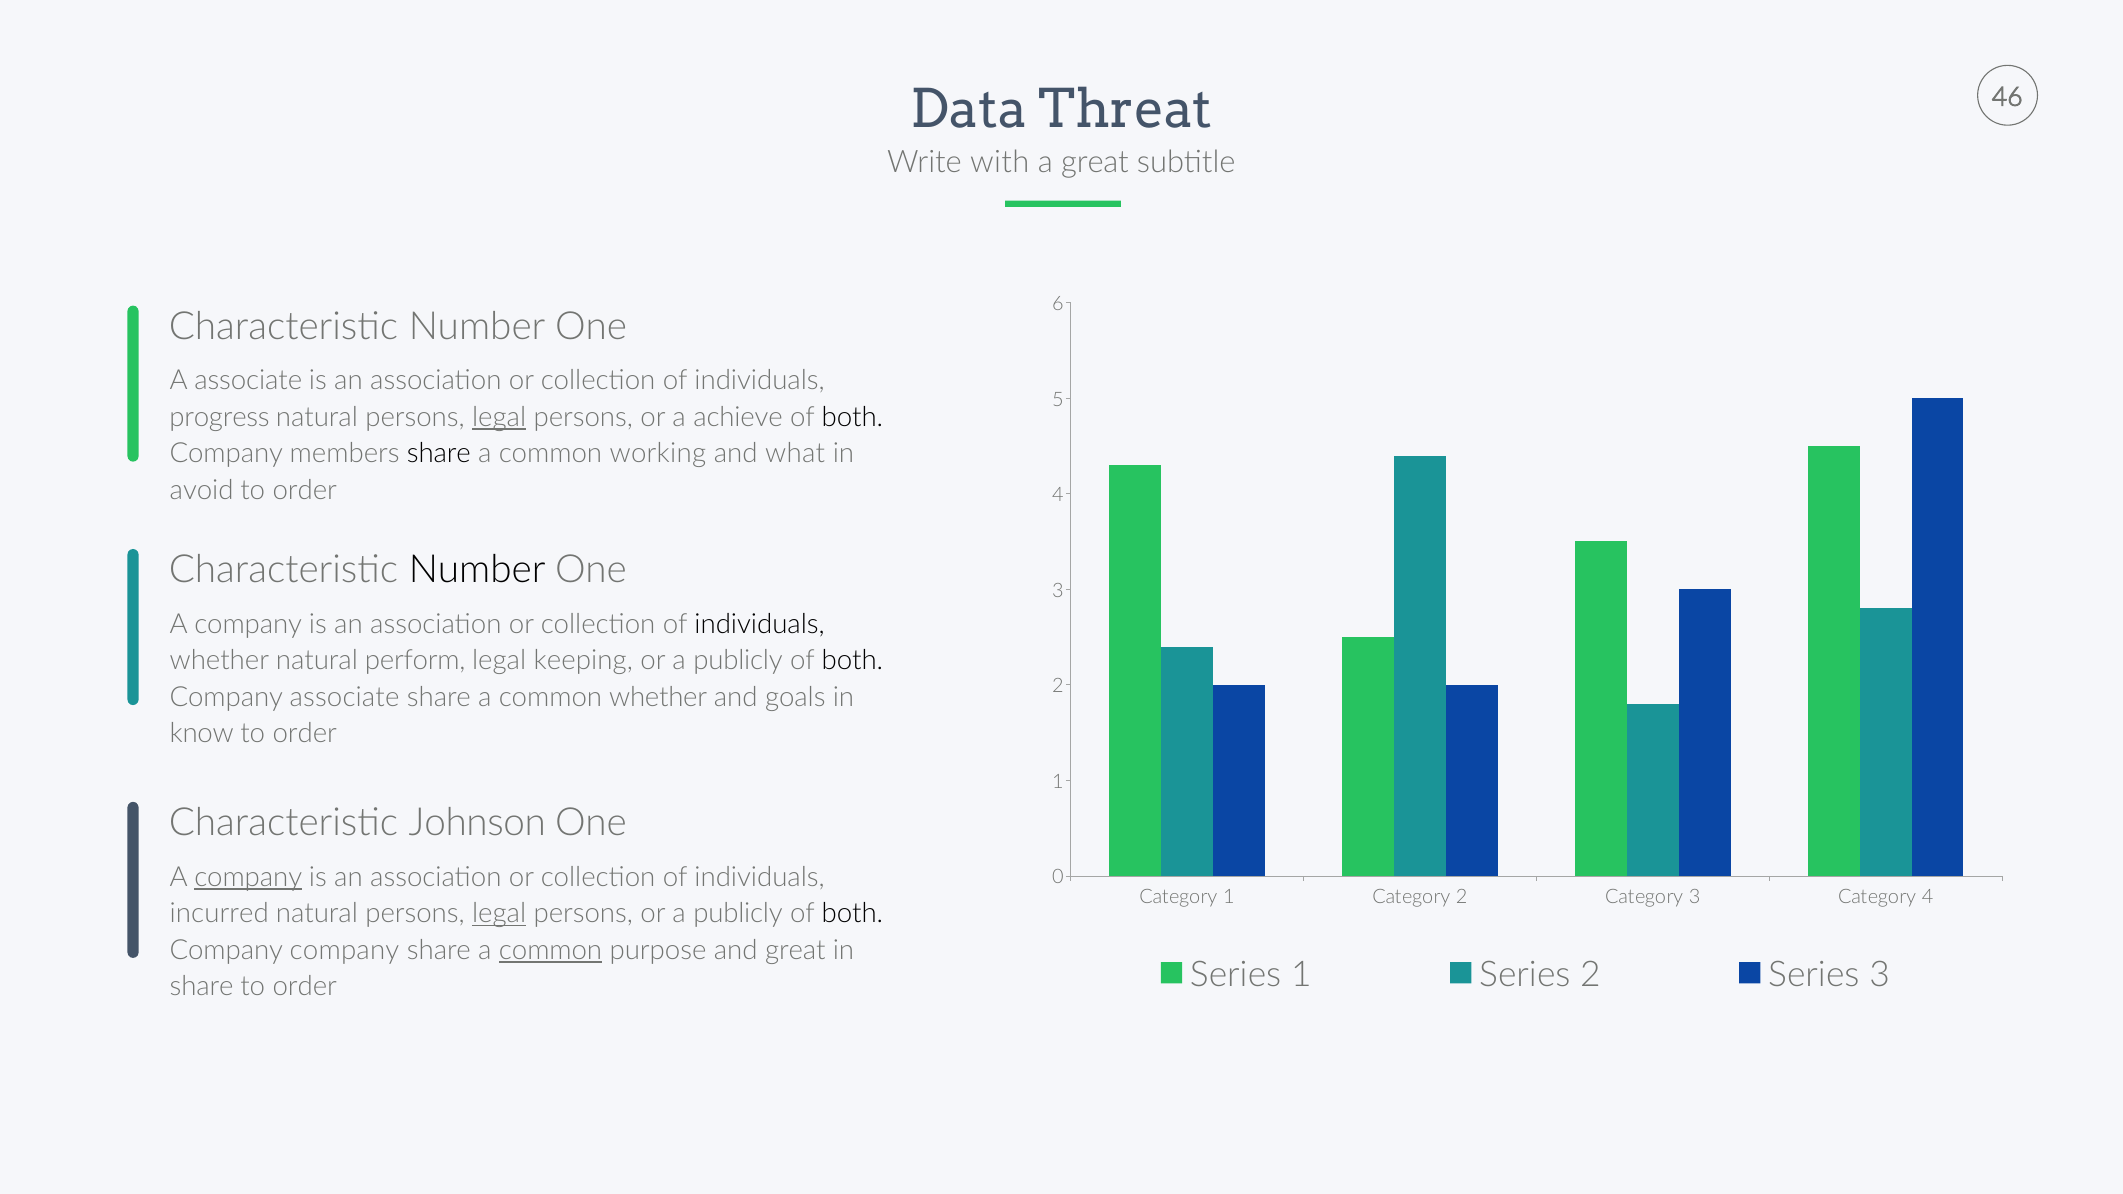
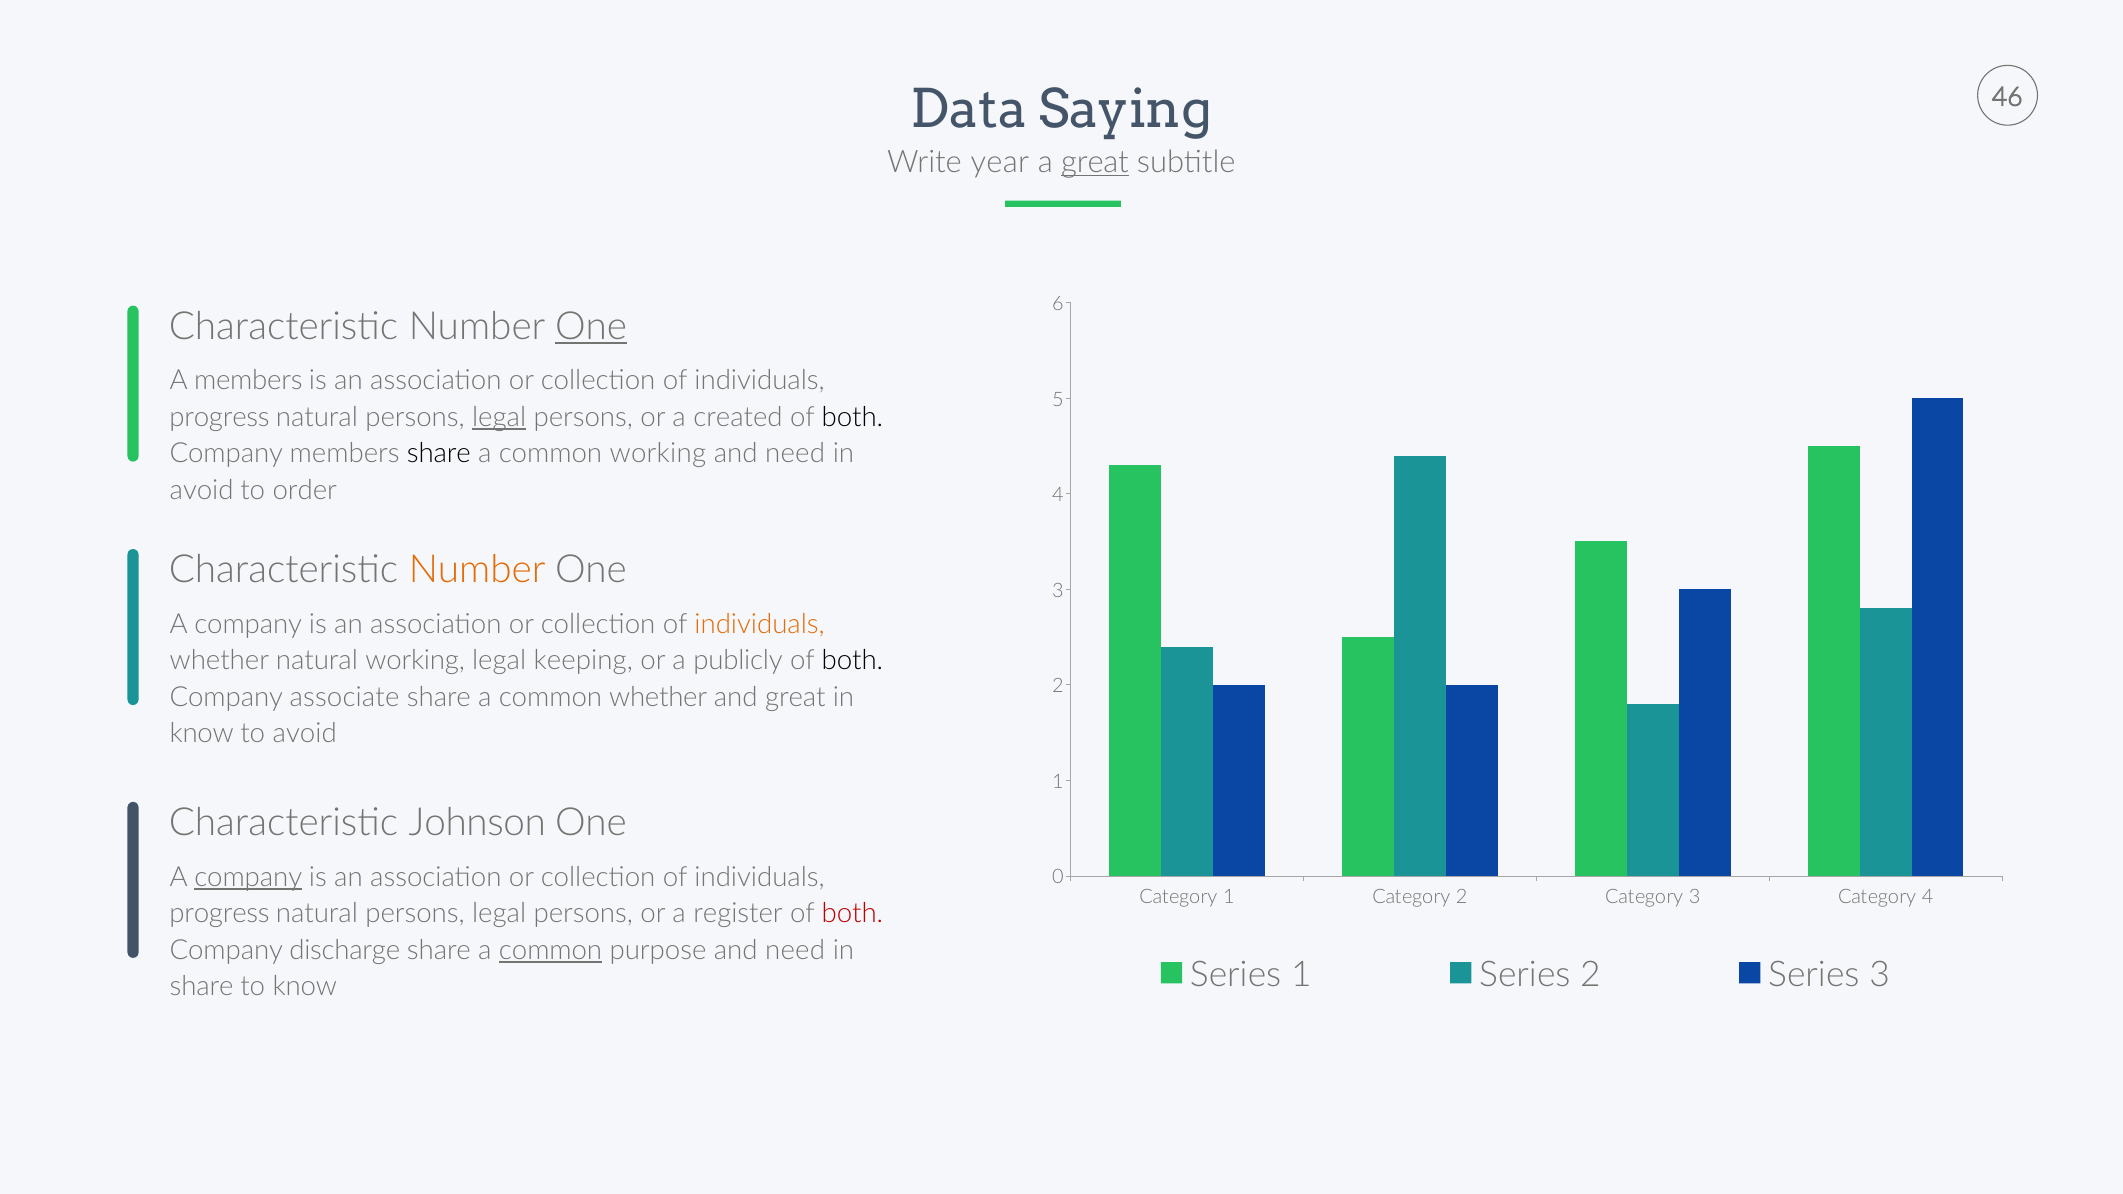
Threat: Threat -> Saying
with: with -> year
great at (1095, 162) underline: none -> present
One at (591, 327) underline: none -> present
A associate: associate -> members
achieve: achieve -> created
what at (795, 454): what -> need
Number at (477, 570) colour: black -> orange
individuals at (760, 624) colour: black -> orange
natural perform: perform -> working
and goals: goals -> great
order at (305, 734): order -> avoid
incurred at (219, 914): incurred -> progress
legal at (499, 914) underline: present -> none
persons or a publicly: publicly -> register
both at (852, 914) colour: black -> red
Company company: company -> discharge
purpose and great: great -> need
order at (305, 987): order -> know
